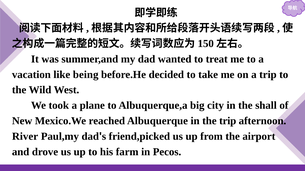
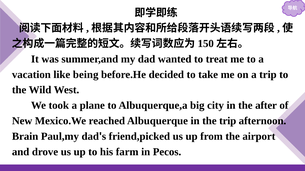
shall: shall -> after
River: River -> Brain
